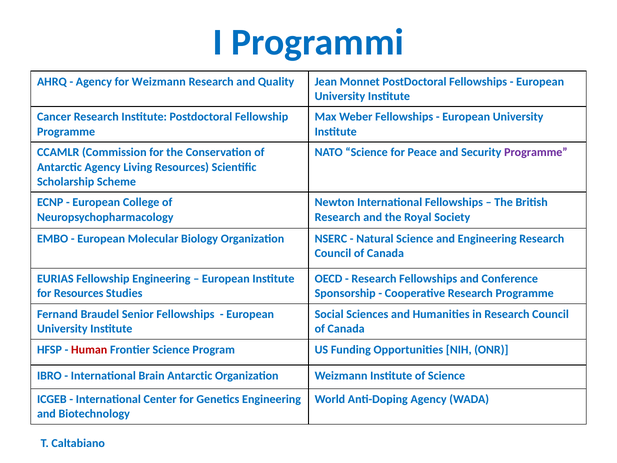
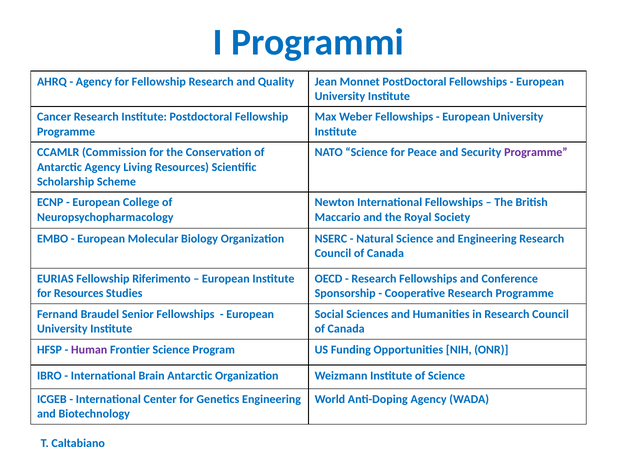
for Weizmann: Weizmann -> Fellowship
Research at (338, 217): Research -> Maccario
Fellowship Engineering: Engineering -> Riferimento
Human colour: red -> purple
